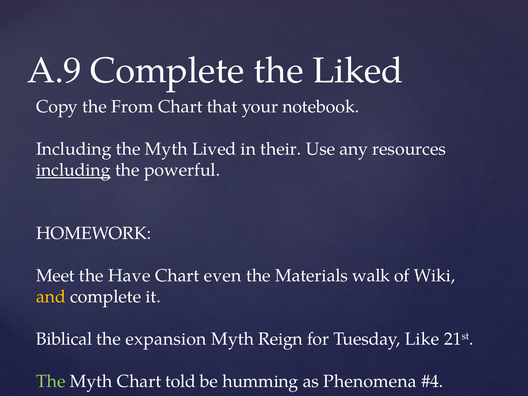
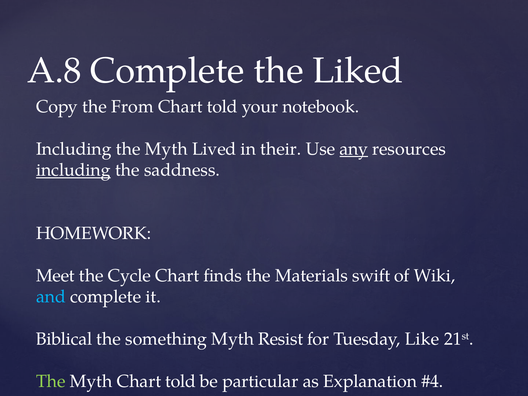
A.9: A.9 -> A.8
that at (222, 107): that -> told
any underline: none -> present
powerful: powerful -> saddness
Have: Have -> Cycle
even: even -> finds
walk: walk -> swift
and colour: yellow -> light blue
expansion: expansion -> something
Reign: Reign -> Resist
humming: humming -> particular
Phenomena: Phenomena -> Explanation
